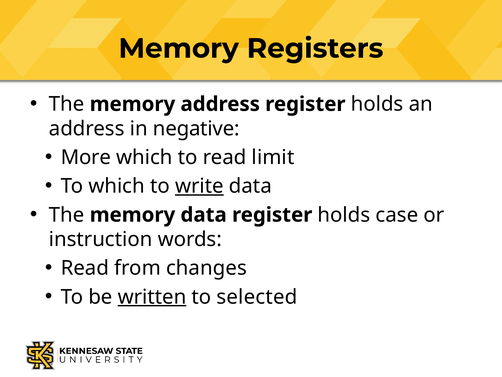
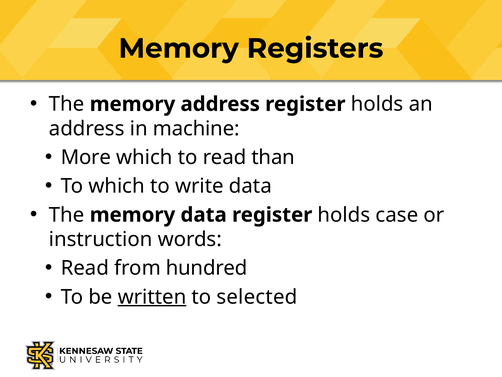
negative: negative -> machine
limit: limit -> than
write underline: present -> none
changes: changes -> hundred
